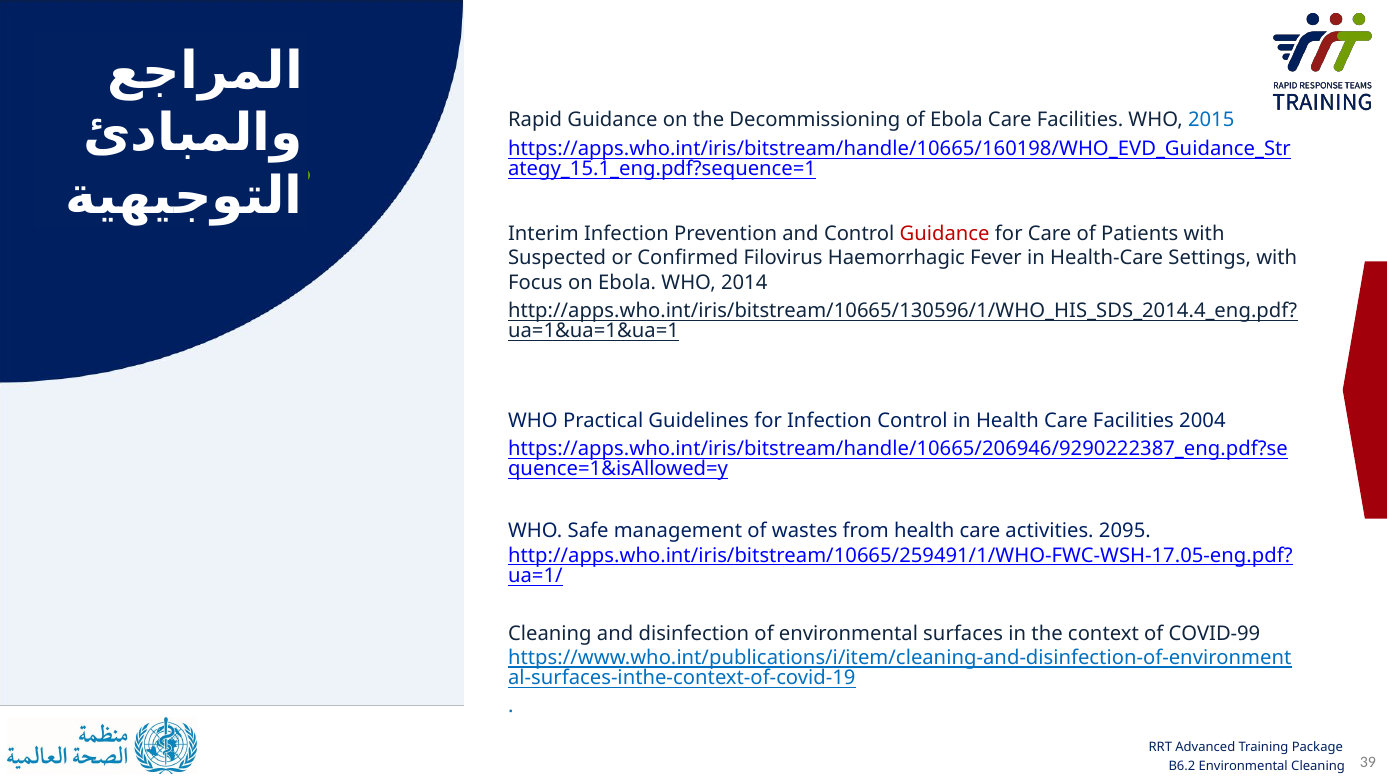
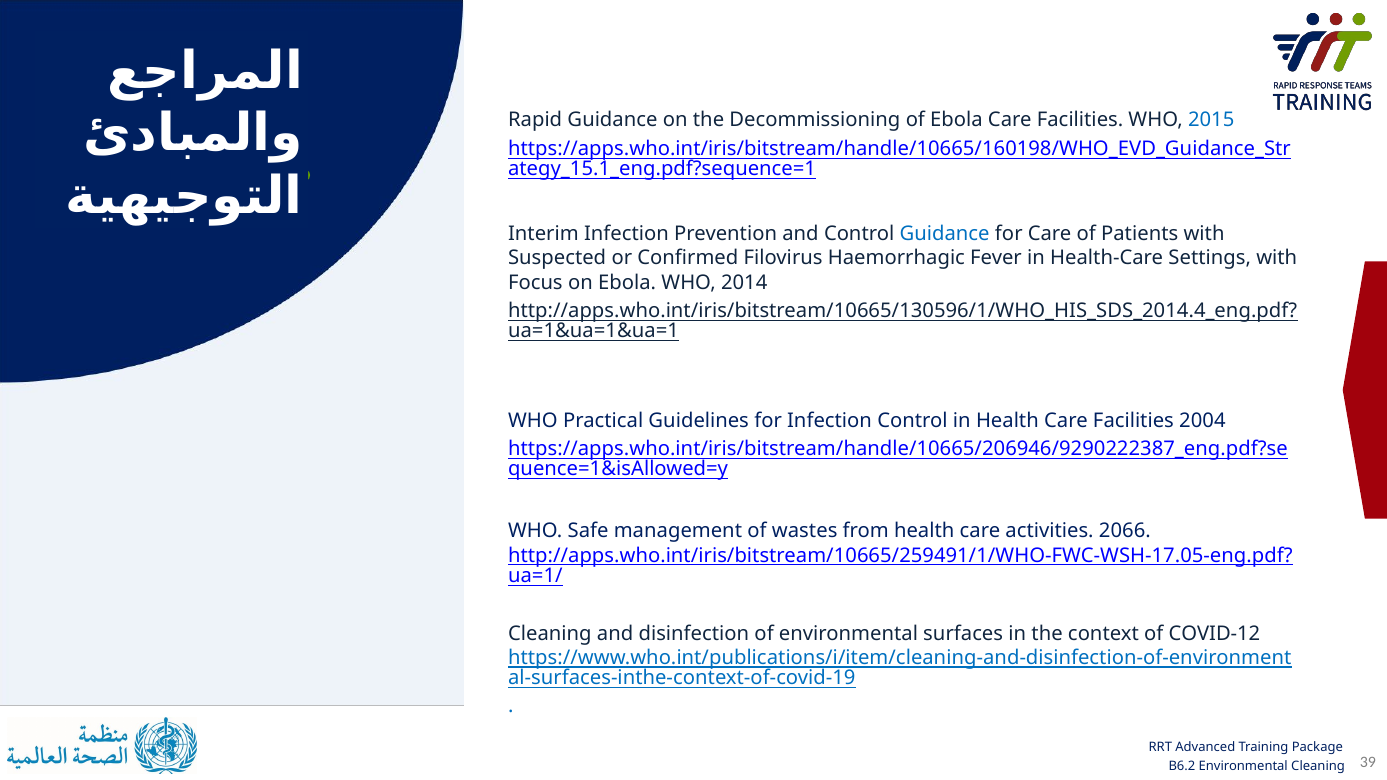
Guidance at (945, 234) colour: red -> blue
2095: 2095 -> 2066
COVID-99: COVID-99 -> COVID-12
